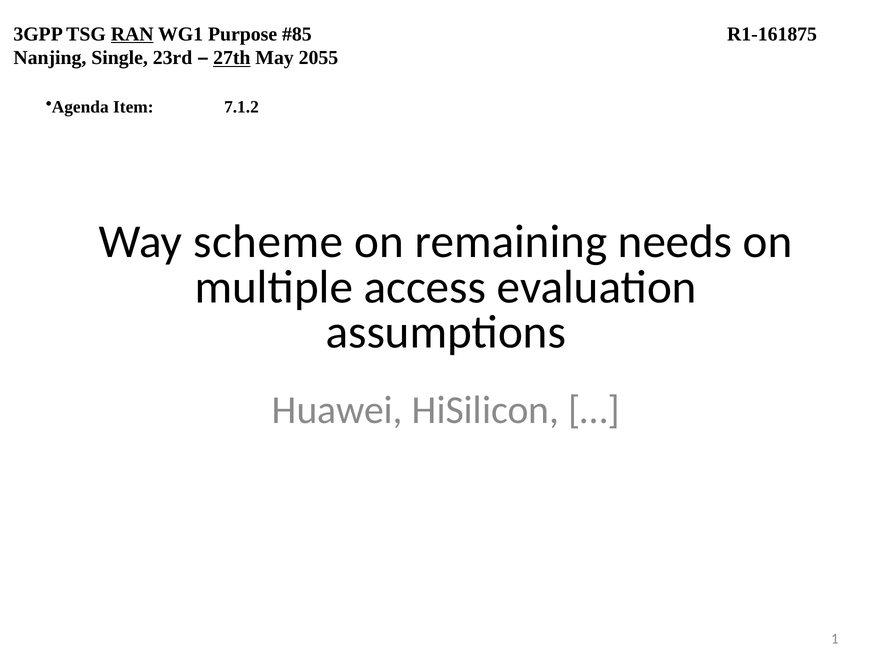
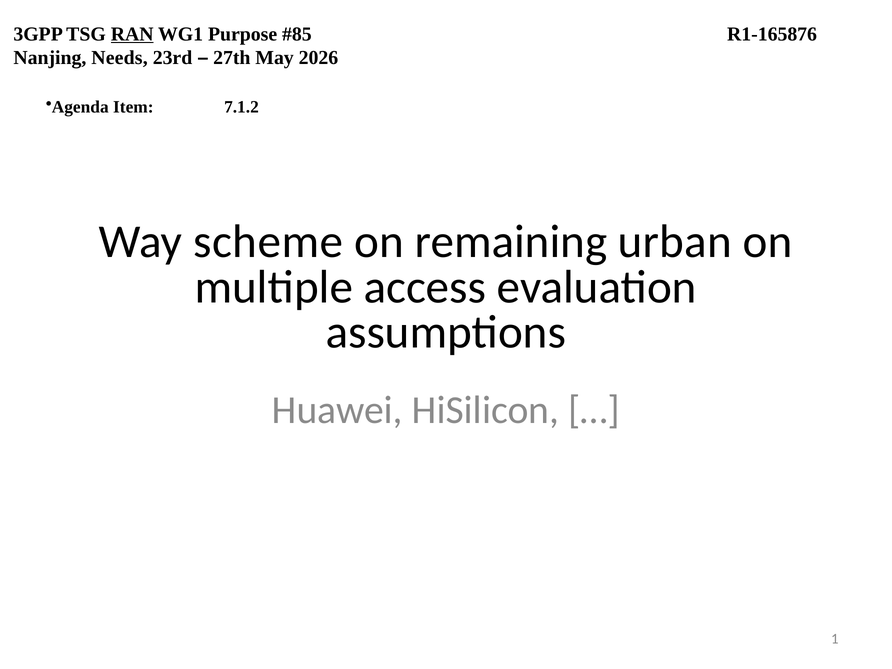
R1-161875: R1-161875 -> R1-165876
Single: Single -> Needs
27th underline: present -> none
2055: 2055 -> 2026
needs: needs -> urban
